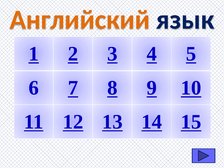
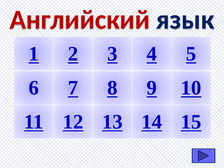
Английский colour: orange -> red
